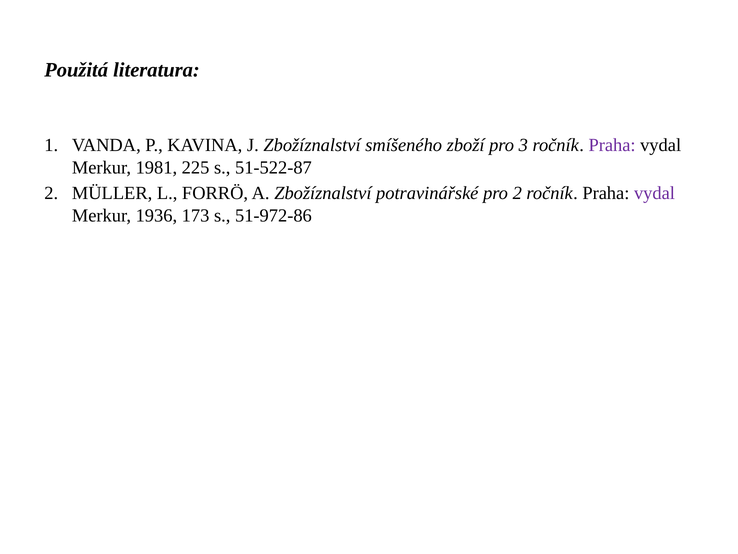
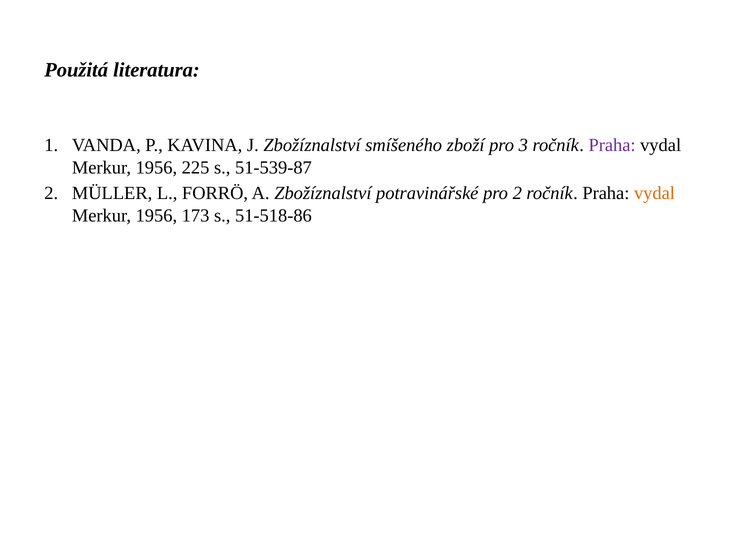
1981 at (156, 167): 1981 -> 1956
51-522-87: 51-522-87 -> 51-539-87
vydal at (654, 193) colour: purple -> orange
1936 at (156, 215): 1936 -> 1956
51-972-86: 51-972-86 -> 51-518-86
